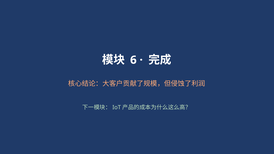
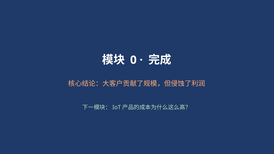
6: 6 -> 0
